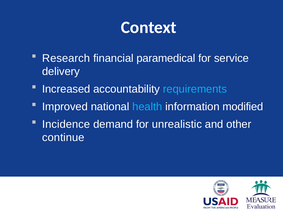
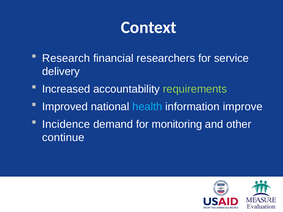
paramedical: paramedical -> researchers
requirements colour: light blue -> light green
modified: modified -> improve
unrealistic: unrealistic -> monitoring
